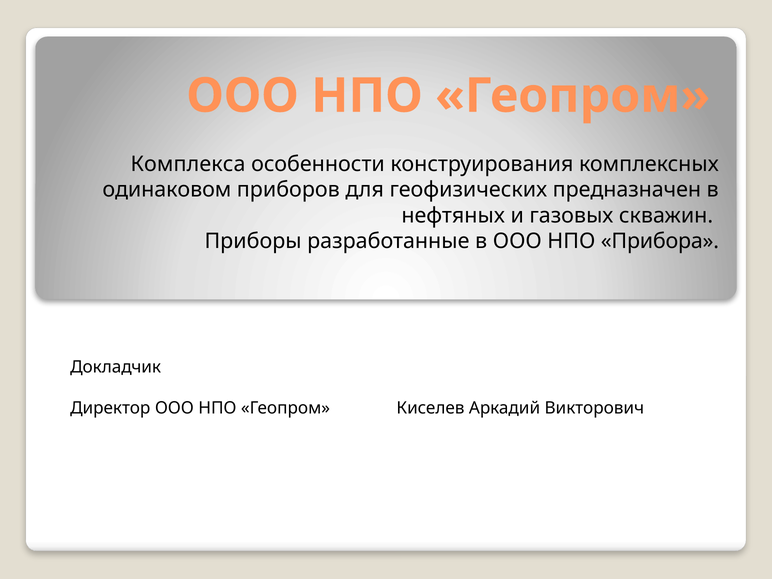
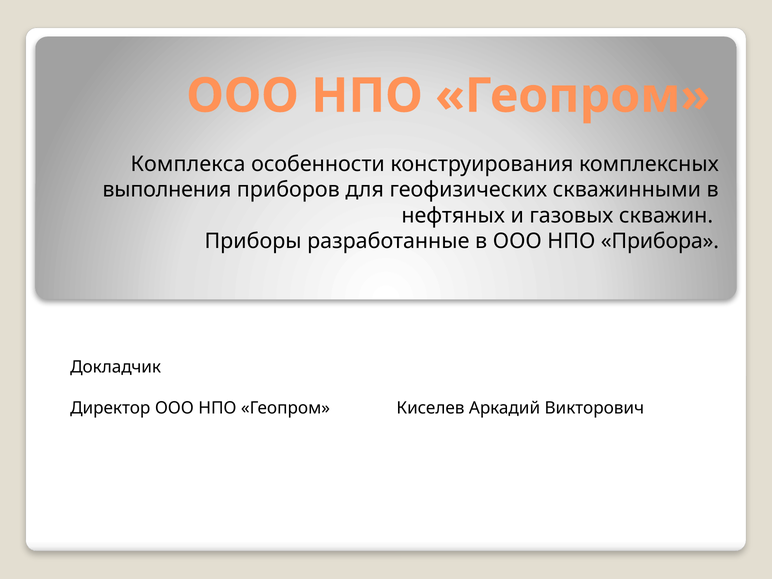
одинаковом: одинаковом -> выполнения
предназначен: предназначен -> скважинными
